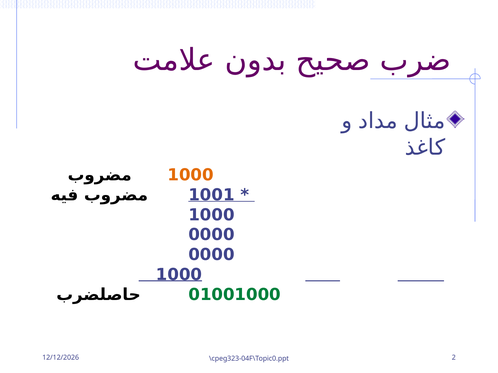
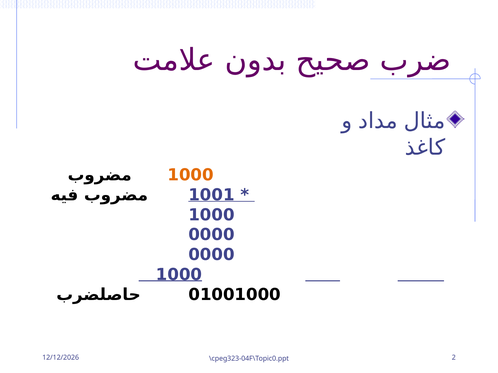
01001000 colour: green -> black
